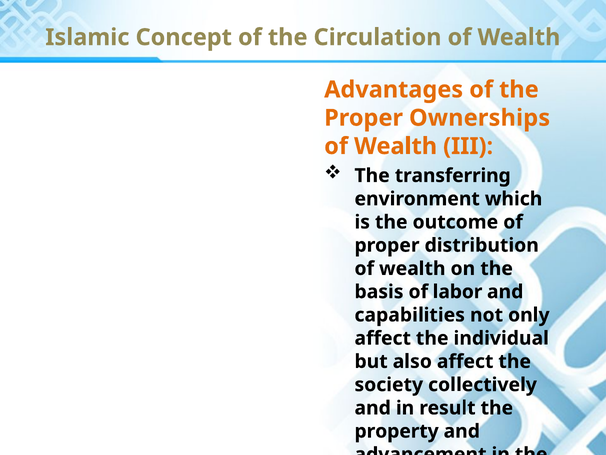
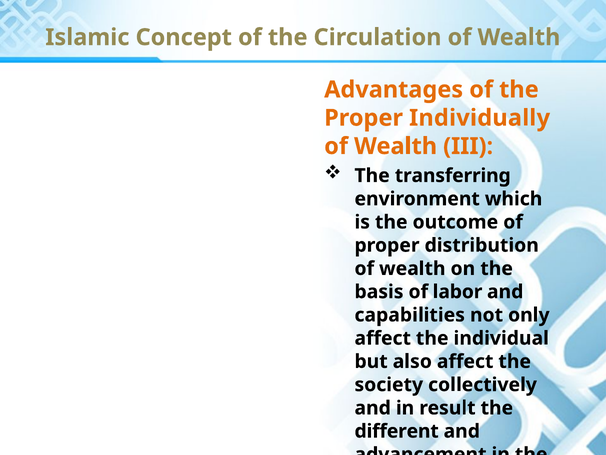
Ownerships: Ownerships -> Individually
property: property -> different
